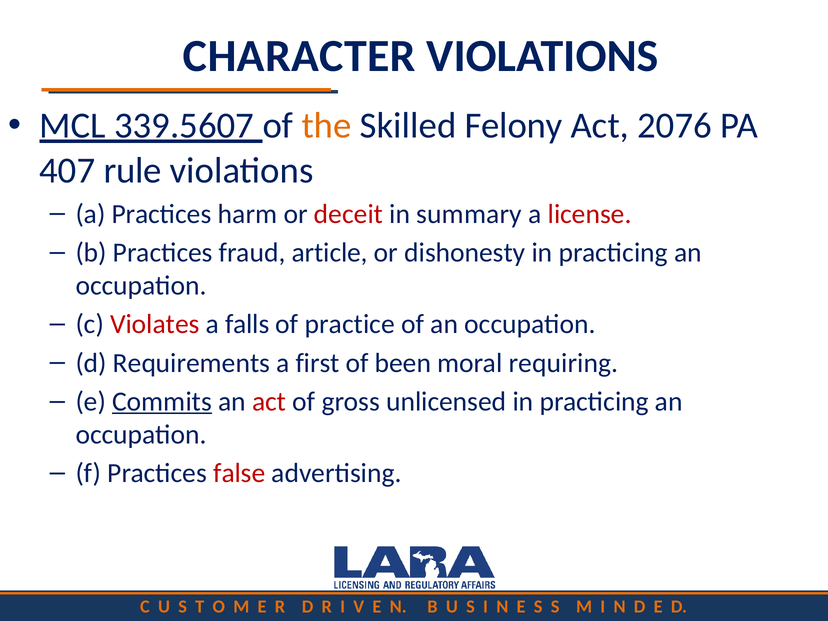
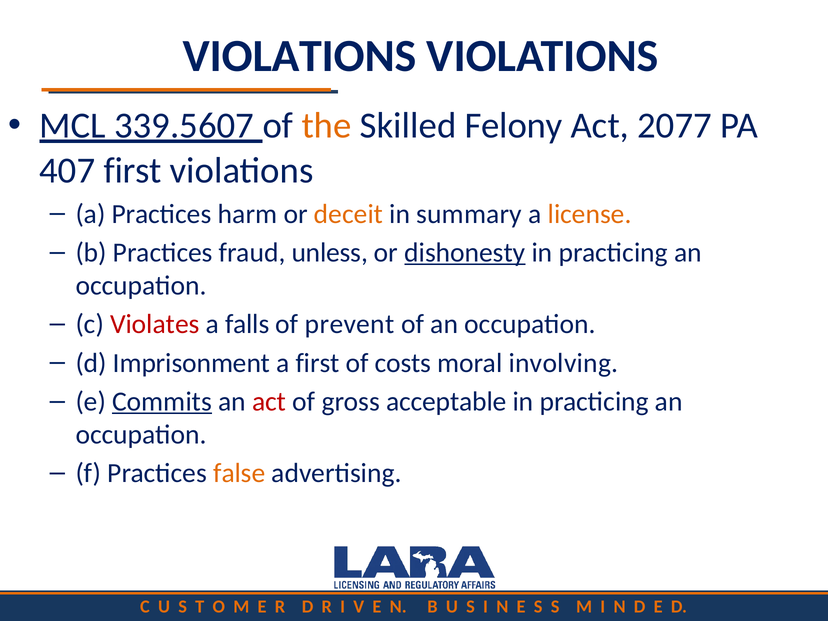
CHARACTER at (299, 56): CHARACTER -> VIOLATIONS
2076: 2076 -> 2077
407 rule: rule -> first
deceit colour: red -> orange
license colour: red -> orange
article: article -> unless
dishonesty underline: none -> present
practice: practice -> prevent
Requirements: Requirements -> Imprisonment
been: been -> costs
requiring: requiring -> involving
unlicensed: unlicensed -> acceptable
false colour: red -> orange
